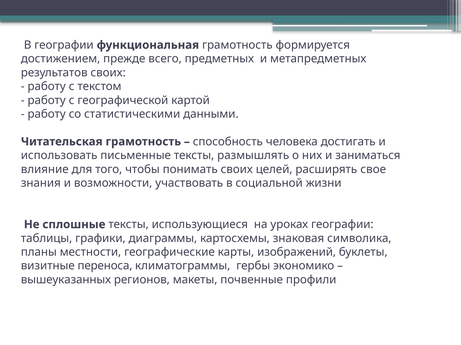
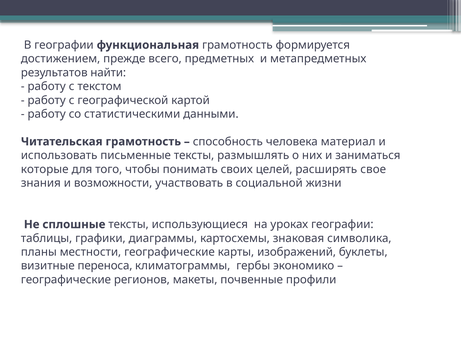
результатов своих: своих -> найти
достигать: достигать -> материал
влияние: влияние -> которые
вышеуказанных at (66, 280): вышеуказанных -> географические
